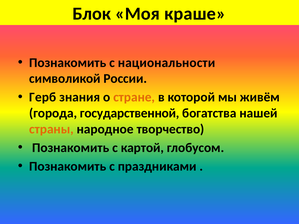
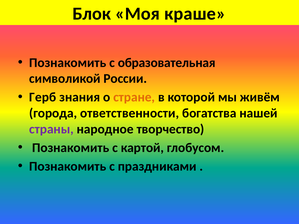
национальности: национальности -> образовательная
государственной: государственной -> ответственности
страны colour: orange -> purple
